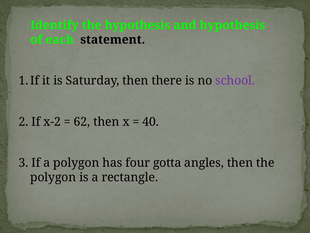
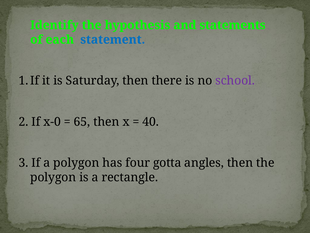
and hypothesis: hypothesis -> statements
statement colour: black -> blue
x-2: x-2 -> x-0
62: 62 -> 65
